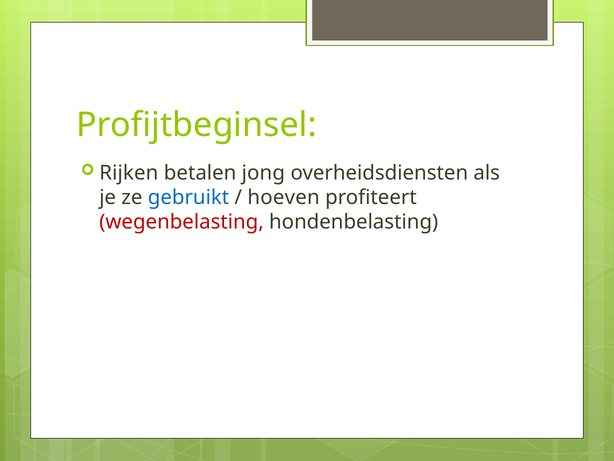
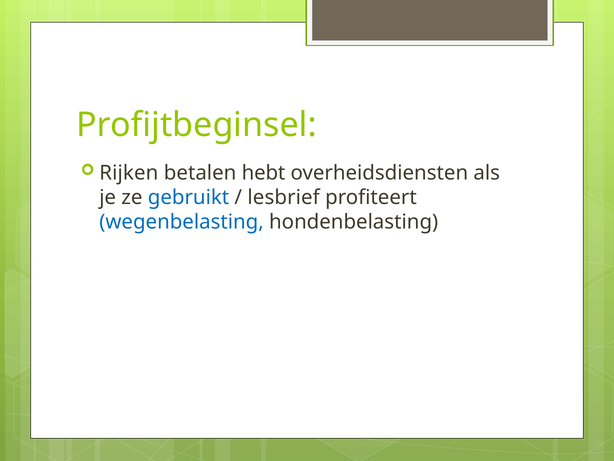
jong: jong -> hebt
hoeven: hoeven -> lesbrief
wegenbelasting colour: red -> blue
